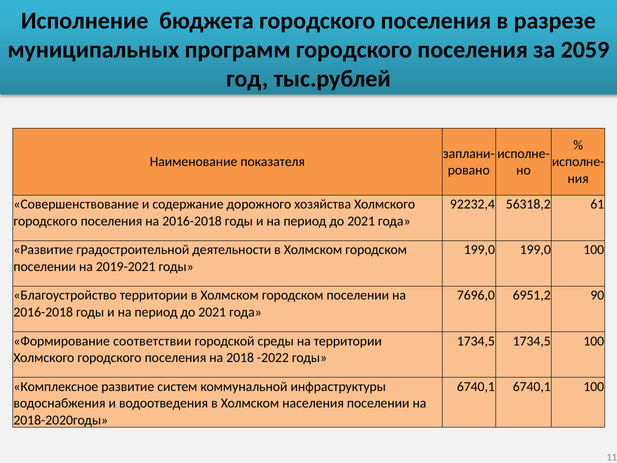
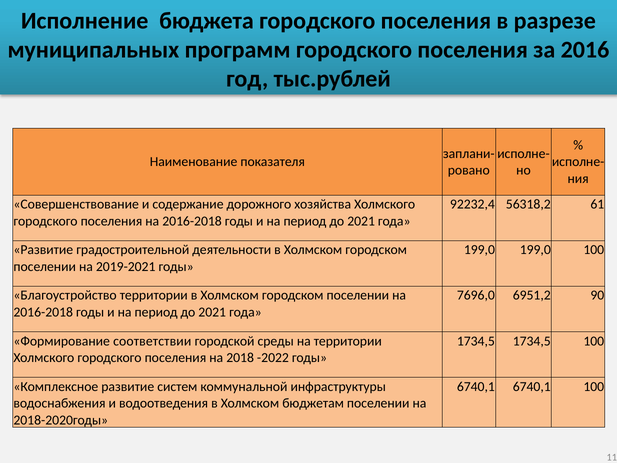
2059: 2059 -> 2016
населения: населения -> бюджетам
